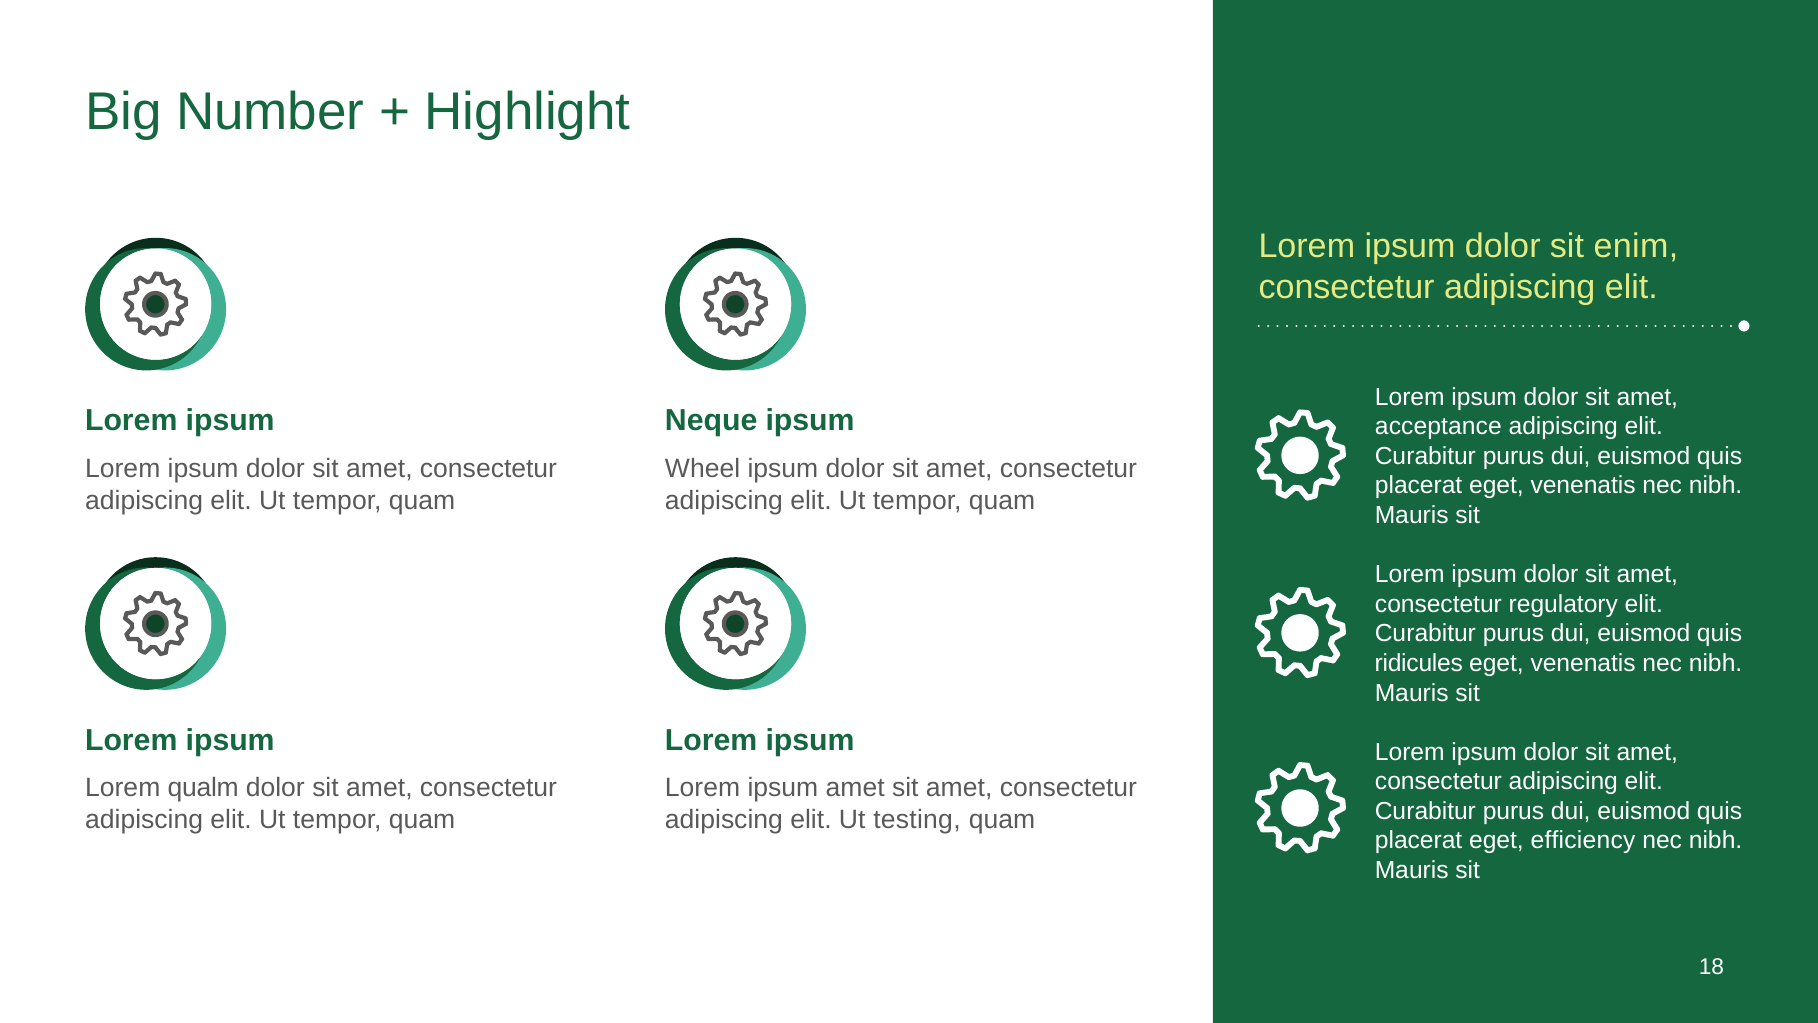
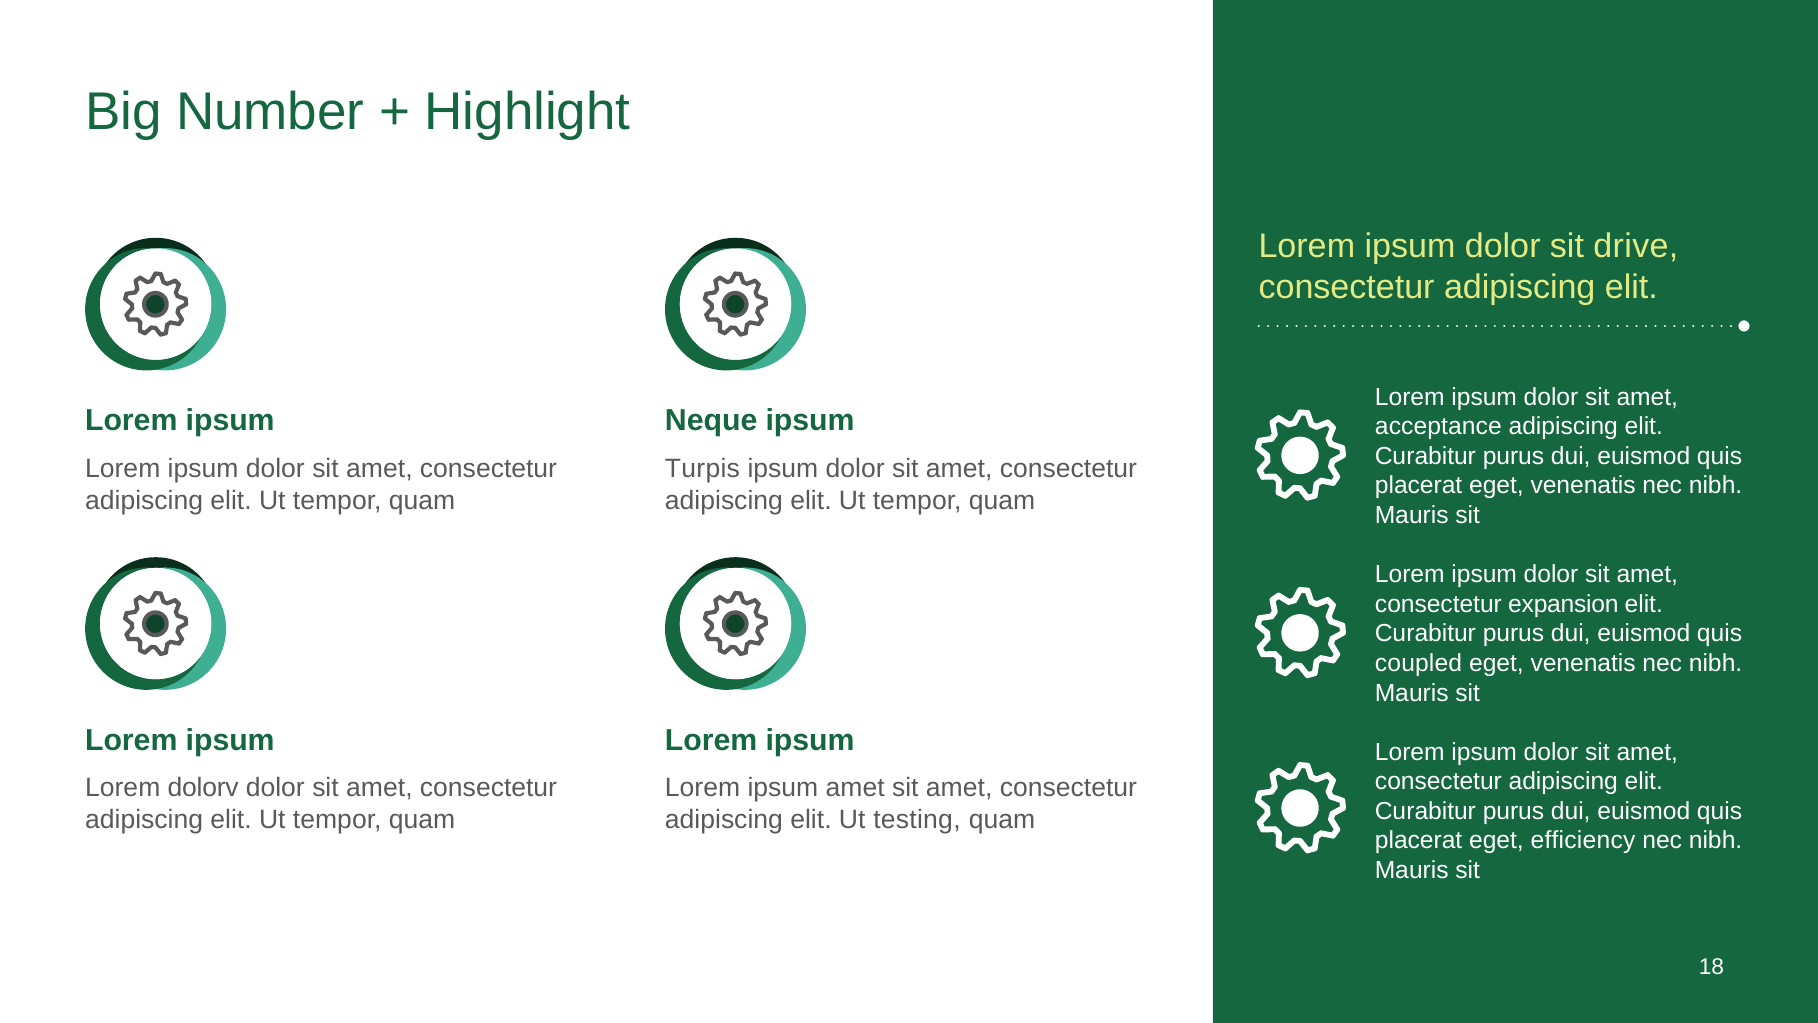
enim: enim -> drive
Wheel: Wheel -> Turpis
regulatory: regulatory -> expansion
ridicules: ridicules -> coupled
qualm: qualm -> dolorv
